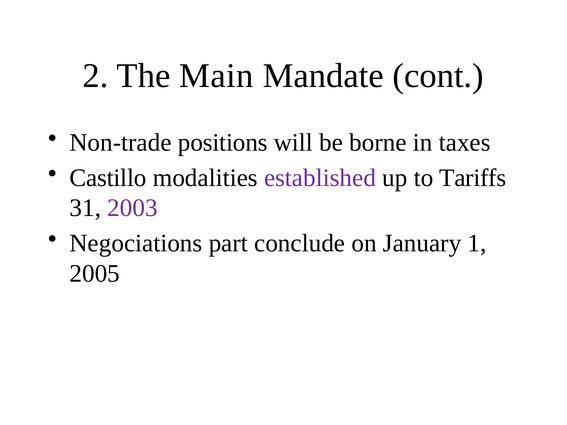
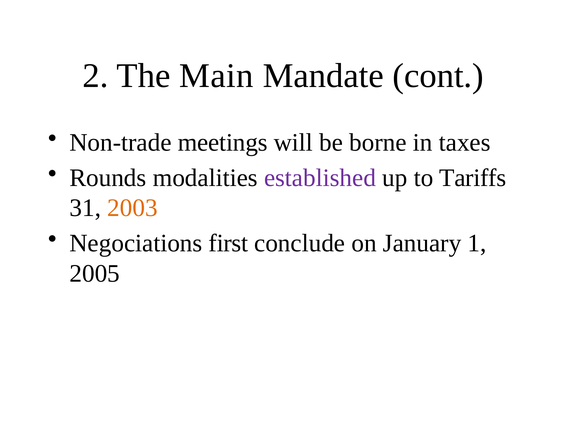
positions: positions -> meetings
Castillo: Castillo -> Rounds
2003 colour: purple -> orange
part: part -> first
